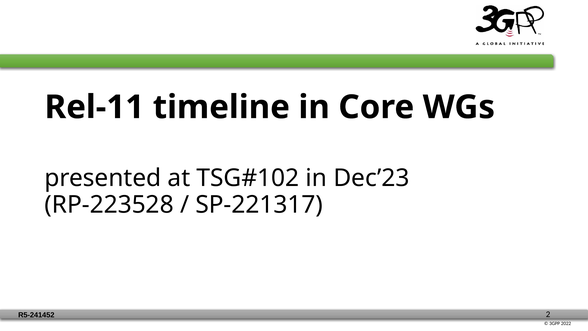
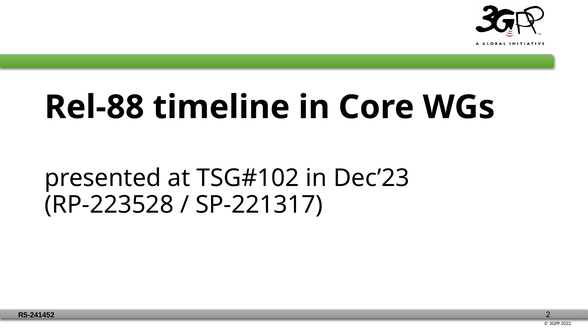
Rel-11: Rel-11 -> Rel-88
